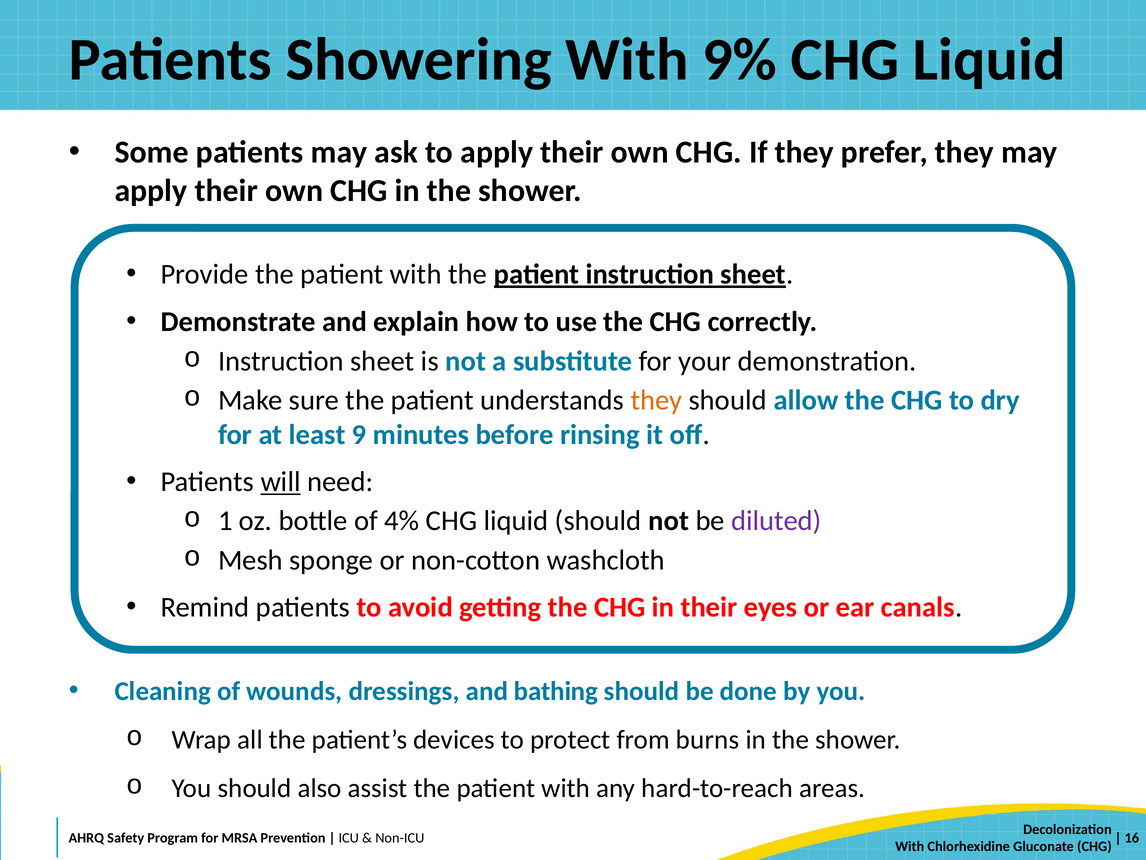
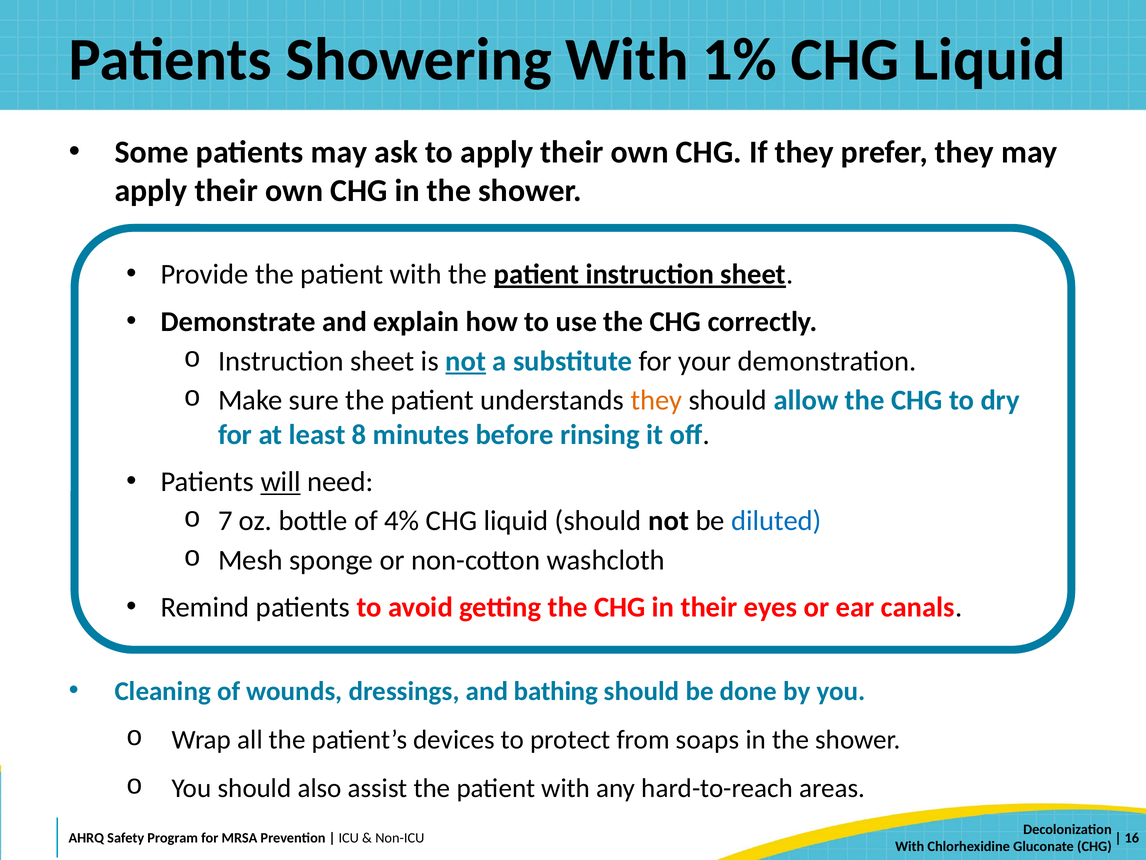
9%: 9% -> 1%
not at (466, 361) underline: none -> present
9: 9 -> 8
1: 1 -> 7
diluted colour: purple -> blue
burns: burns -> soaps
